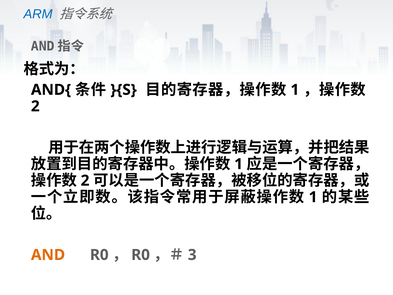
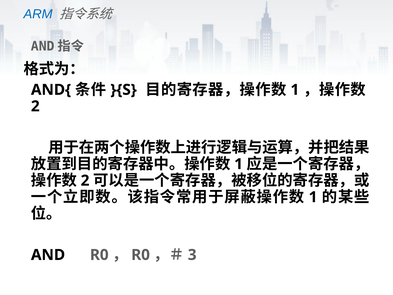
AND colour: orange -> black
